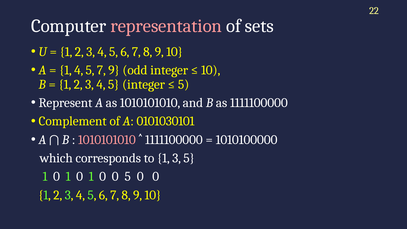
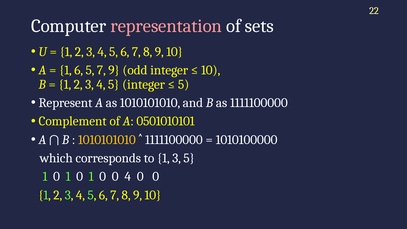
1 4: 4 -> 6
0101030101: 0101030101 -> 0501010101
1010101010 at (107, 140) colour: pink -> yellow
0 5: 5 -> 4
